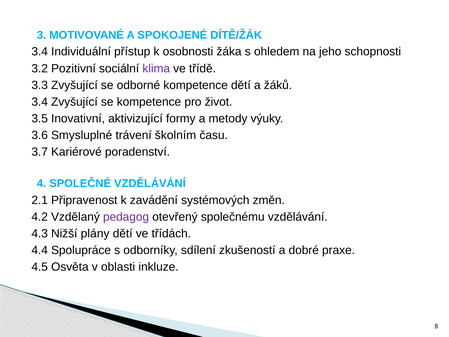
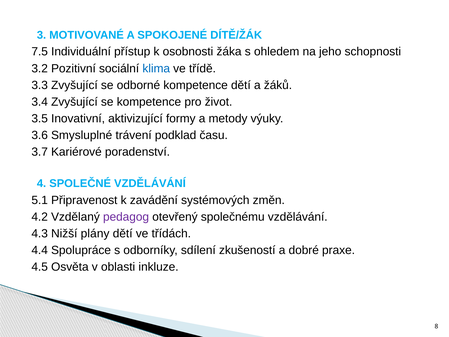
3.4 at (40, 52): 3.4 -> 7.5
klima colour: purple -> blue
školním: školním -> podklad
2.1: 2.1 -> 5.1
